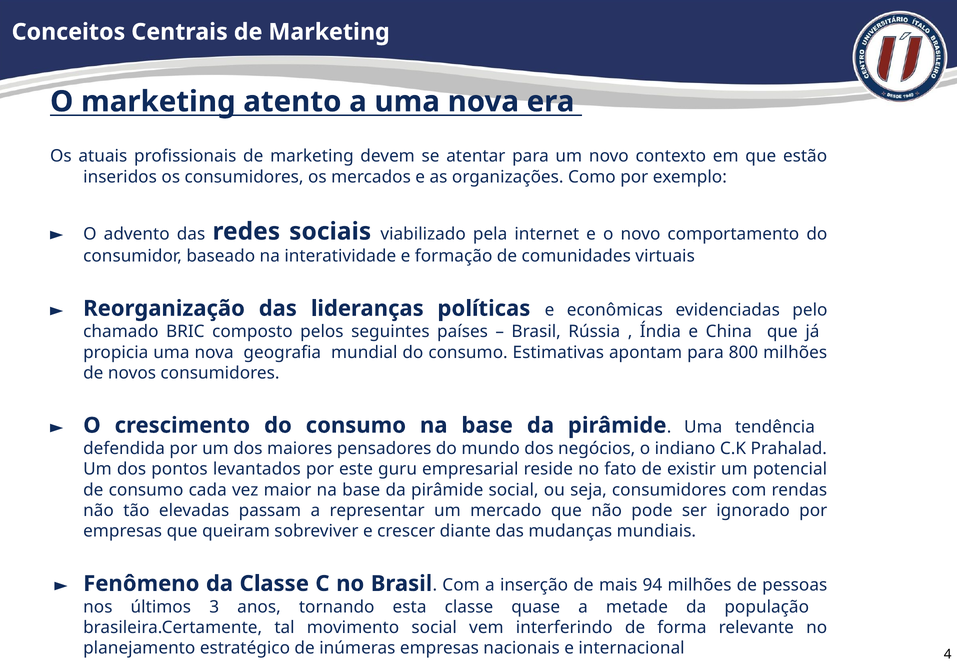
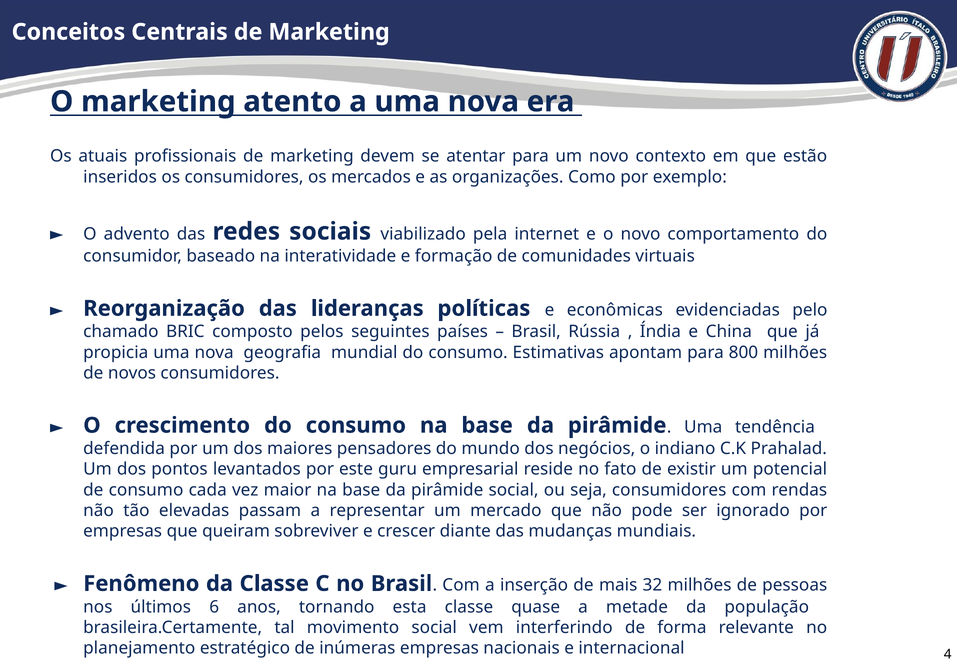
94: 94 -> 32
3: 3 -> 6
